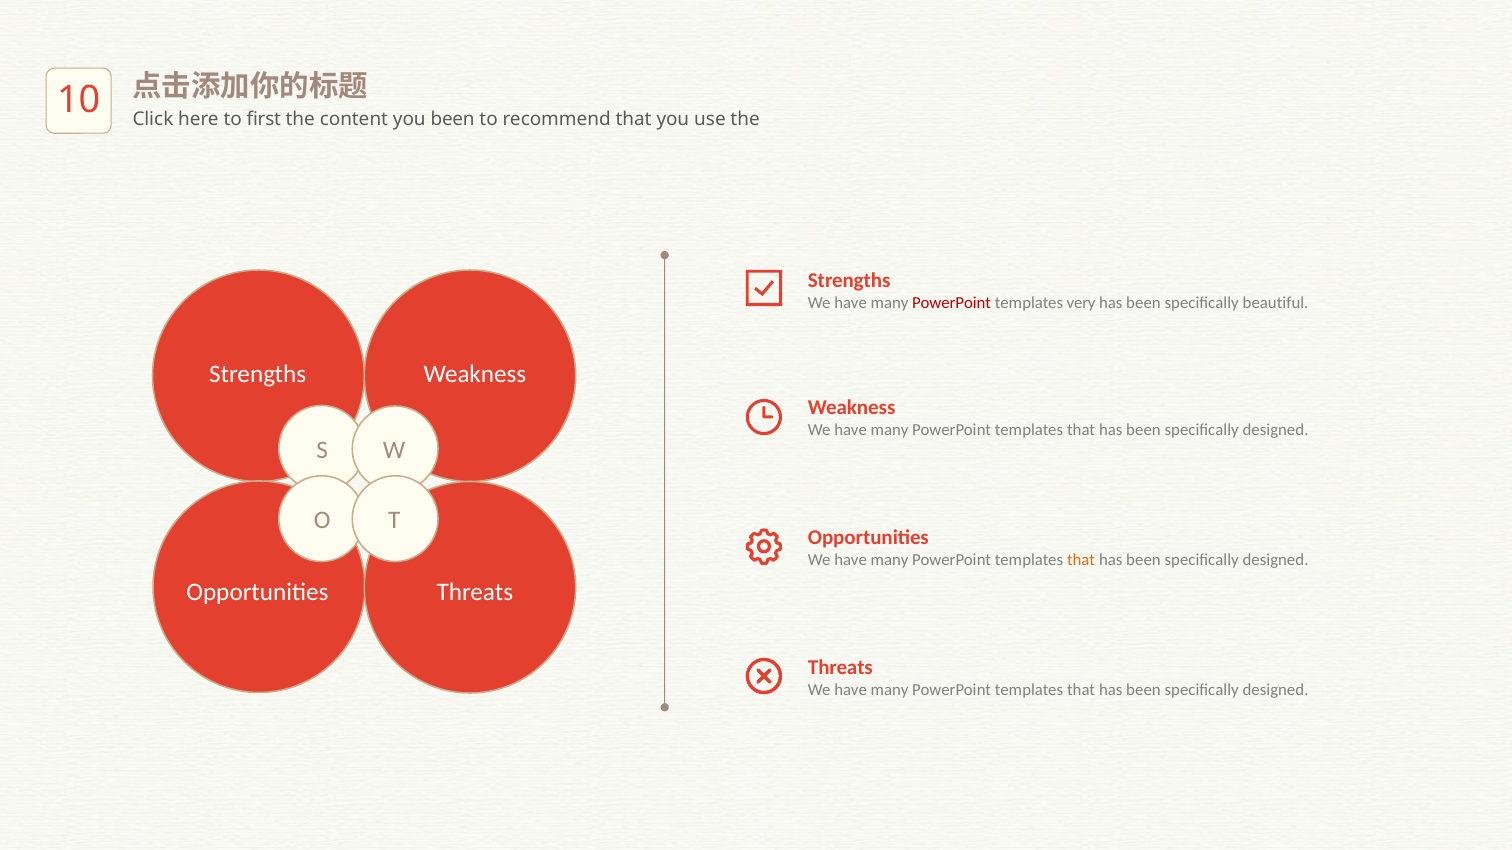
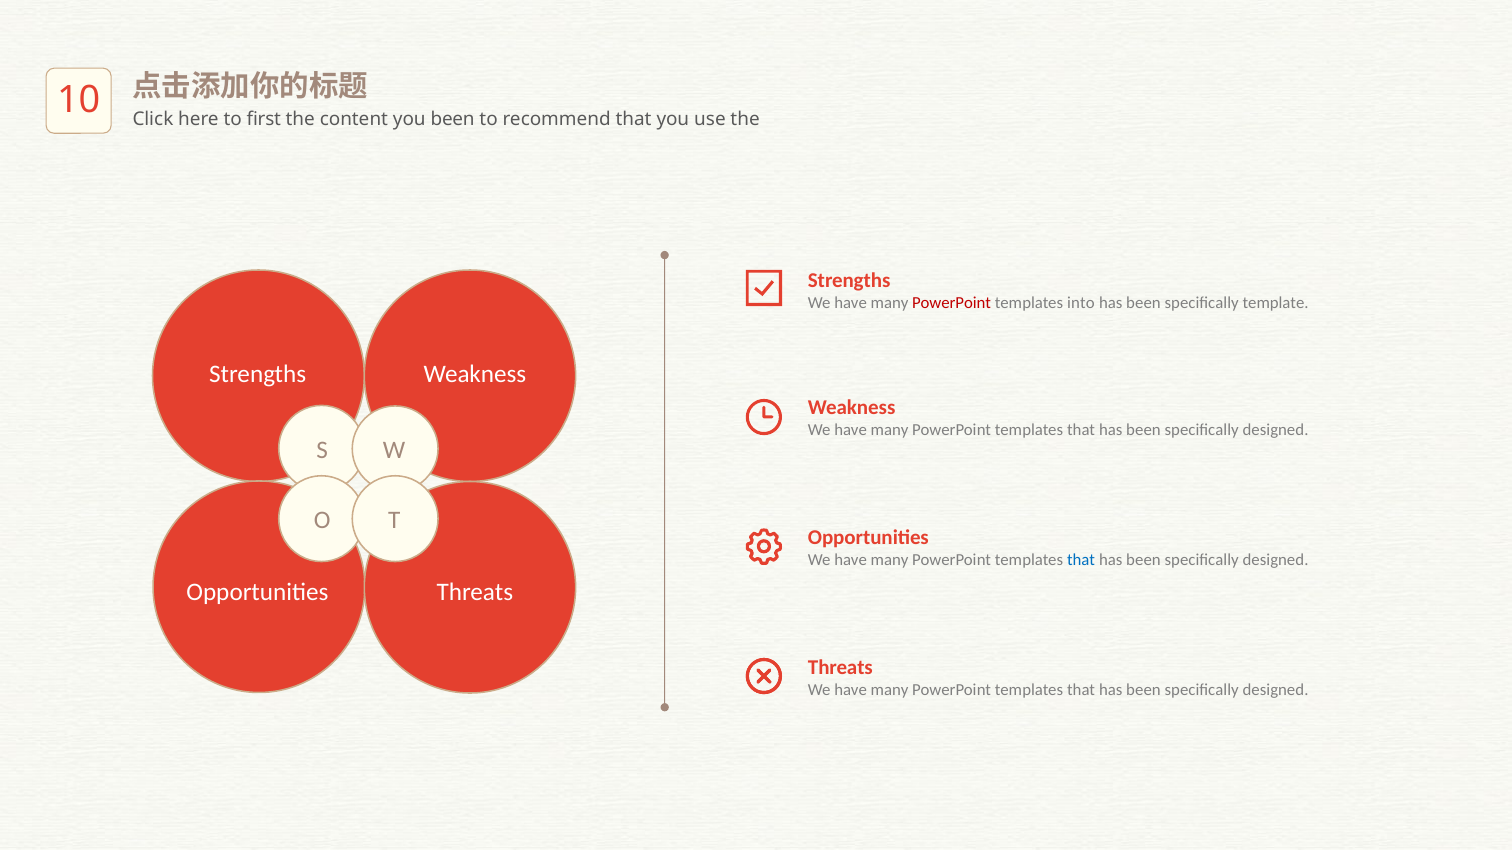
very: very -> into
beautiful: beautiful -> template
that at (1081, 560) colour: orange -> blue
